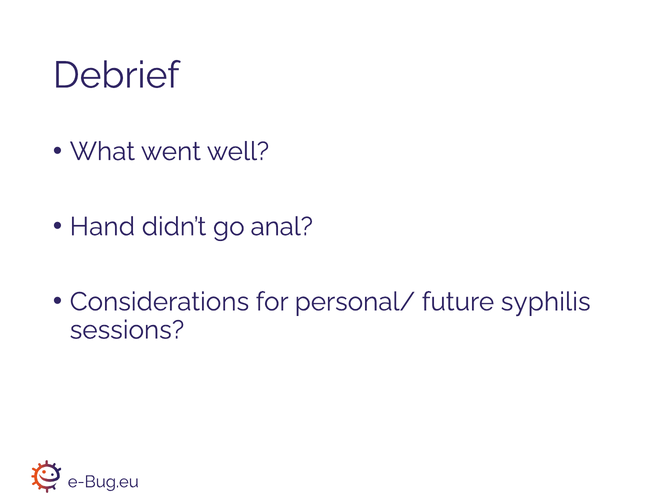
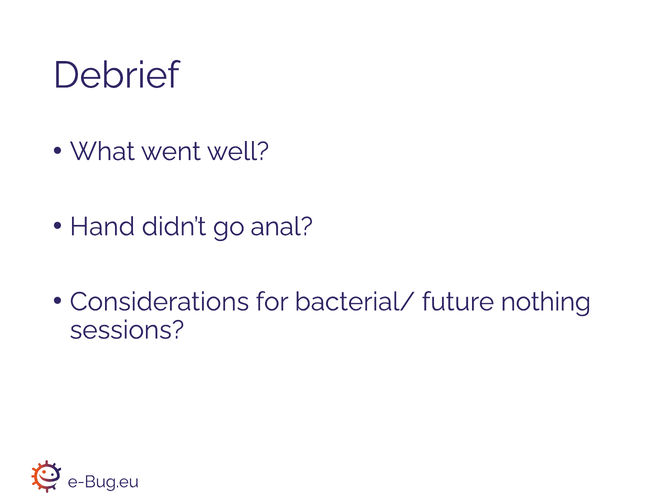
personal/: personal/ -> bacterial/
syphilis: syphilis -> nothing
